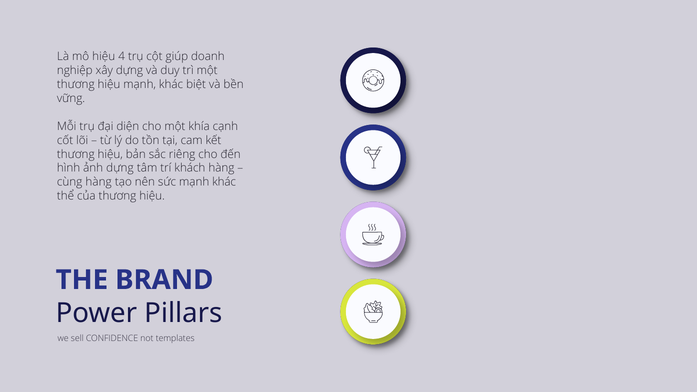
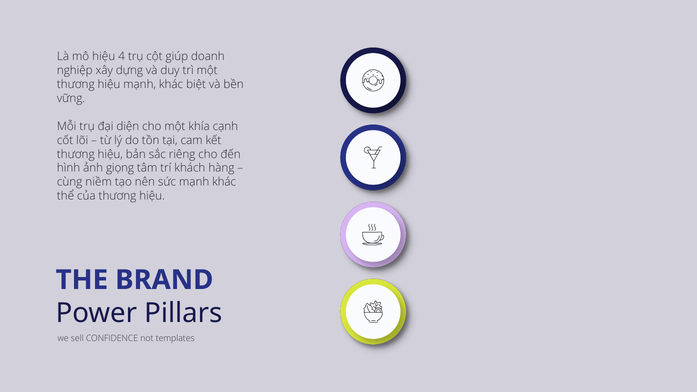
ảnh dựng: dựng -> giọng
cùng hàng: hàng -> niềm
